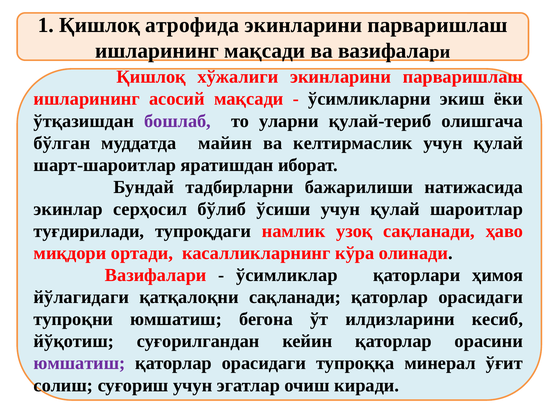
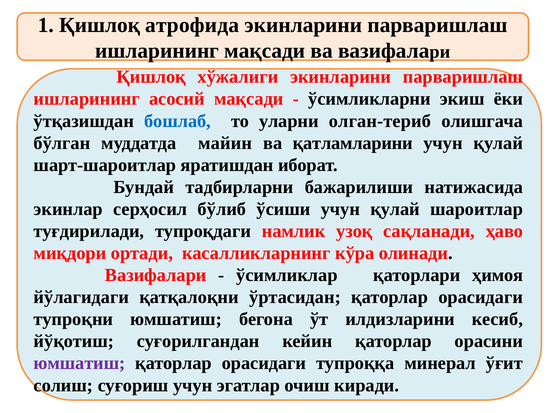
бошлаб colour: purple -> blue
қулай-териб: қулай-териб -> олган-териб
келтирмаслик: келтирмаслик -> қатламларини
қатқалоқни сақланади: сақланади -> ўртасидан
